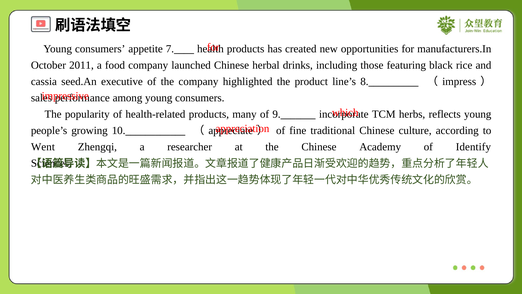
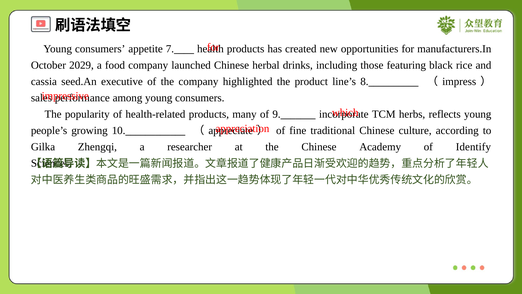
2011: 2011 -> 2029
Went: Went -> Gilka
